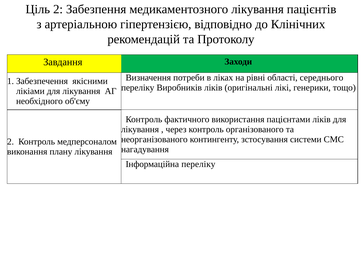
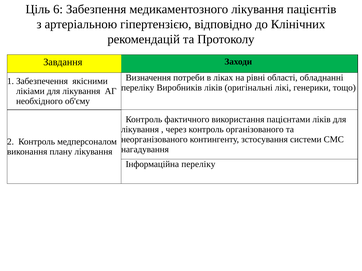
Ціль 2: 2 -> 6
середнього: середнього -> обладнанні
